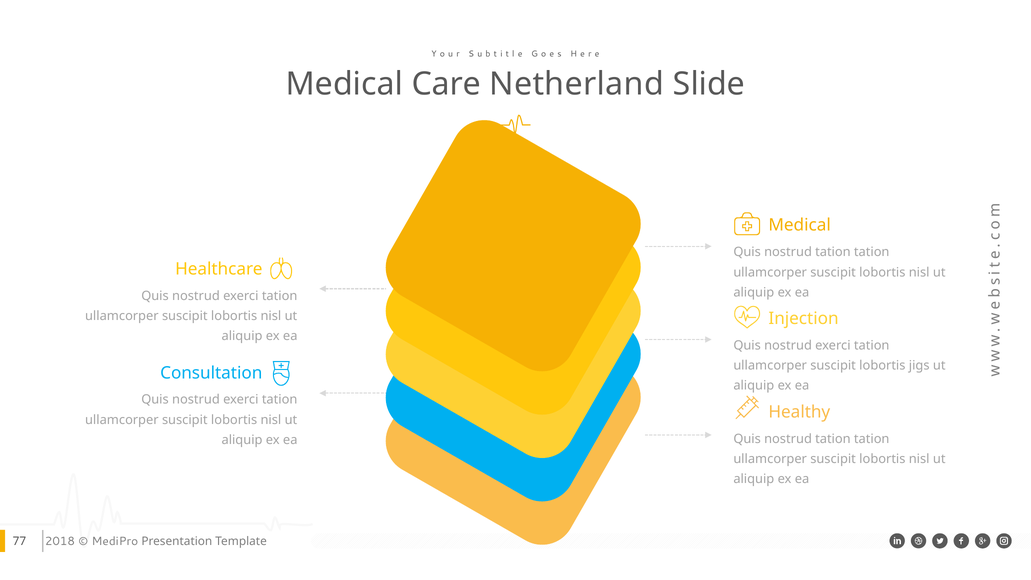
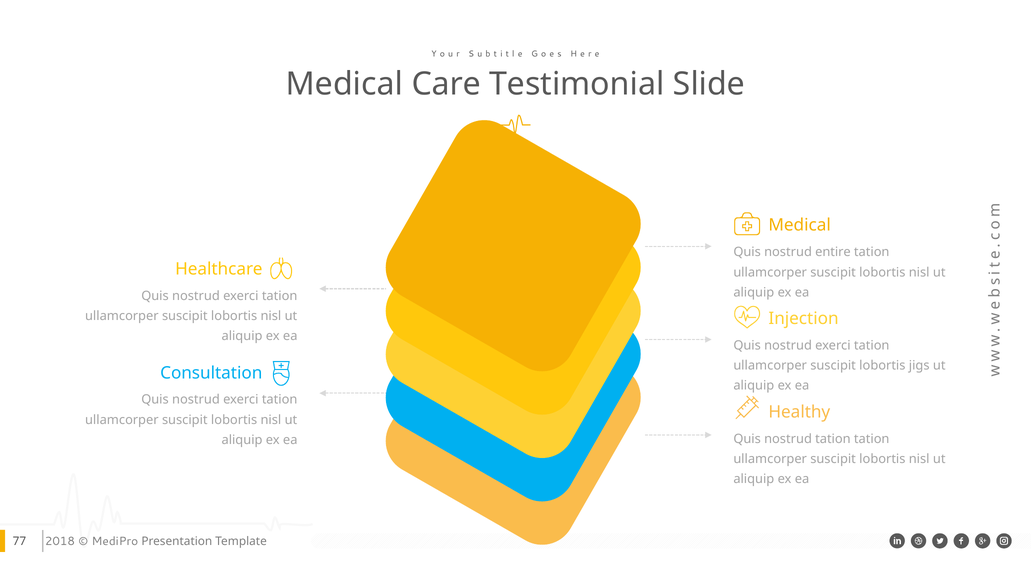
Netherland: Netherland -> Testimonial
tation at (833, 252): tation -> entire
